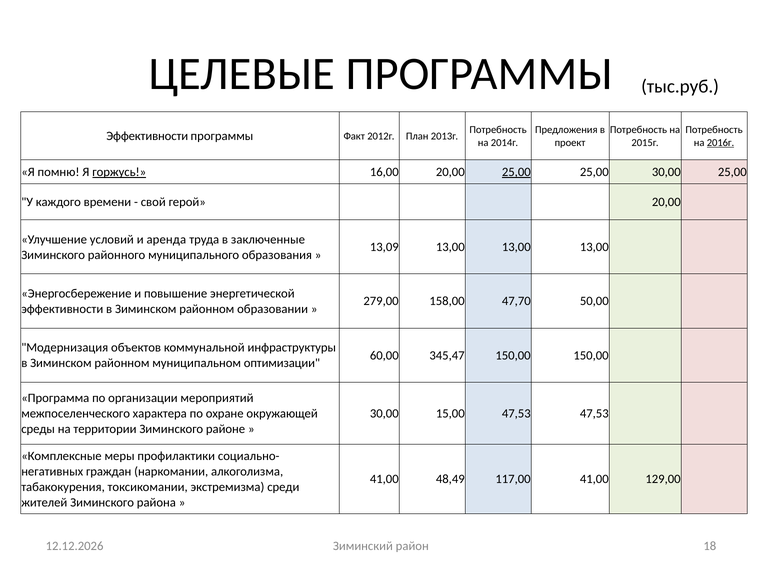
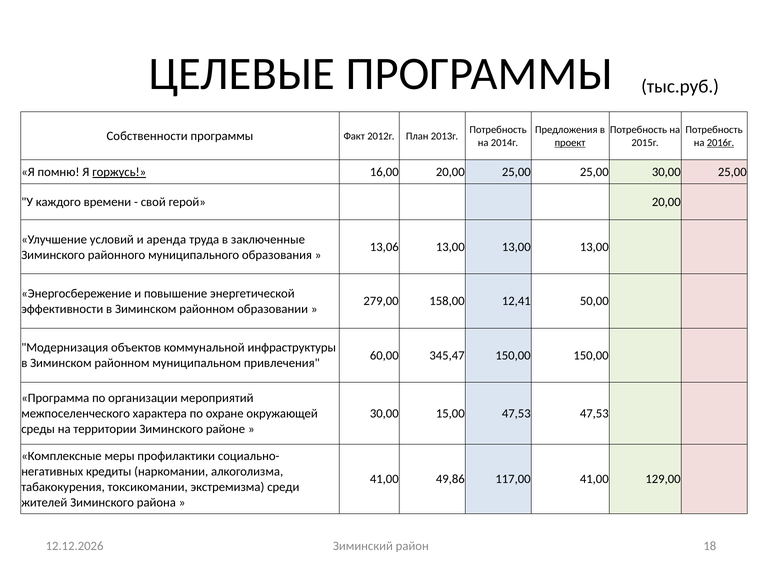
Эффективности at (147, 136): Эффективности -> Собственности
проект underline: none -> present
25,00 at (516, 172) underline: present -> none
13,09: 13,09 -> 13,06
47,70: 47,70 -> 12,41
оптимизации: оптимизации -> привлечения
граждан: граждан -> кредиты
48,49: 48,49 -> 49,86
